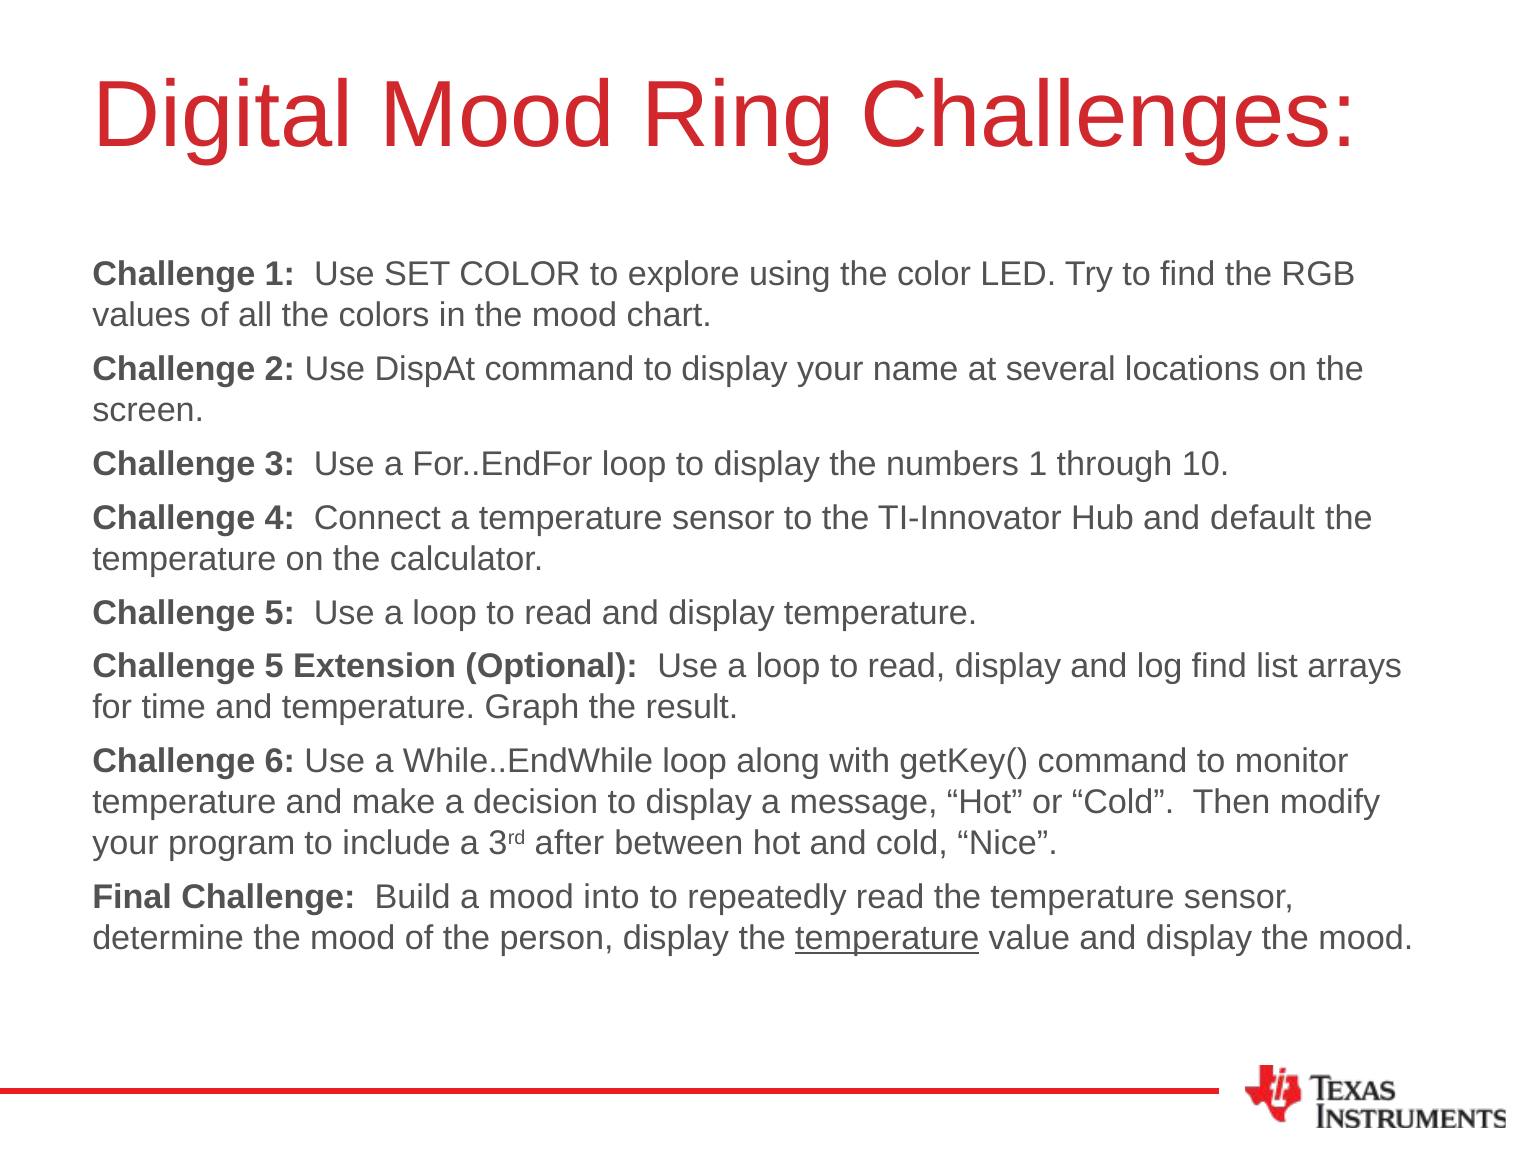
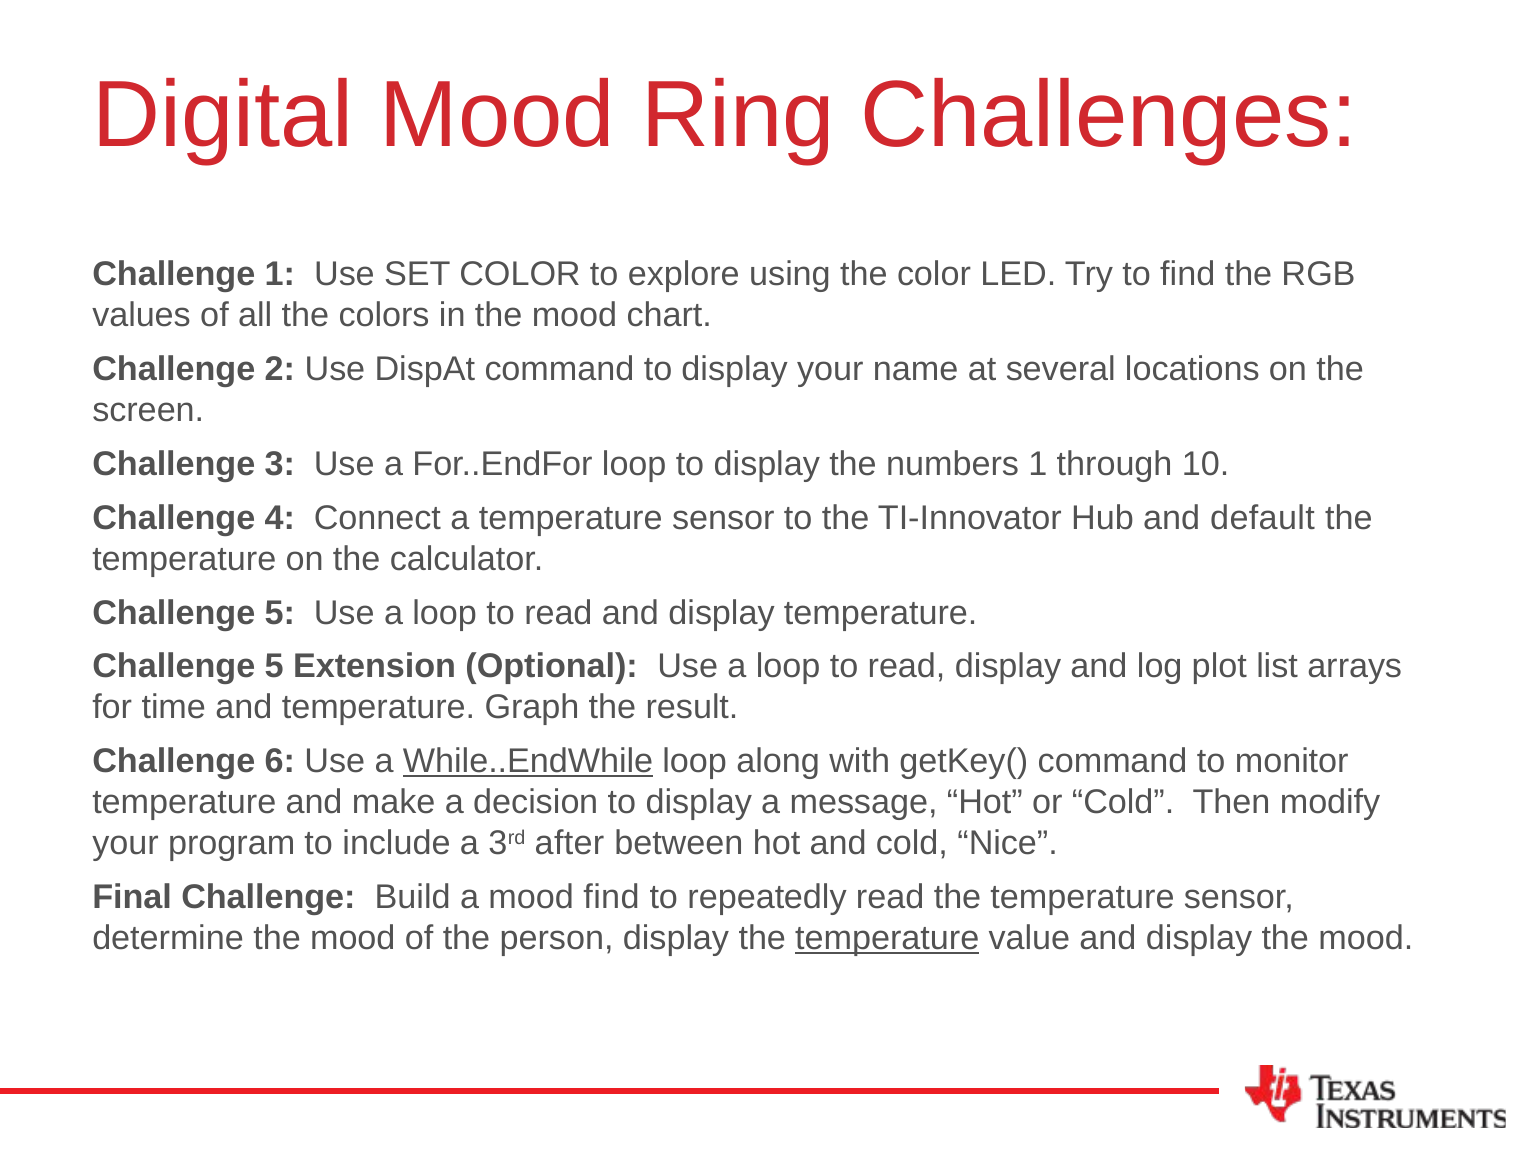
log find: find -> plot
While..EndWhile underline: none -> present
mood into: into -> find
